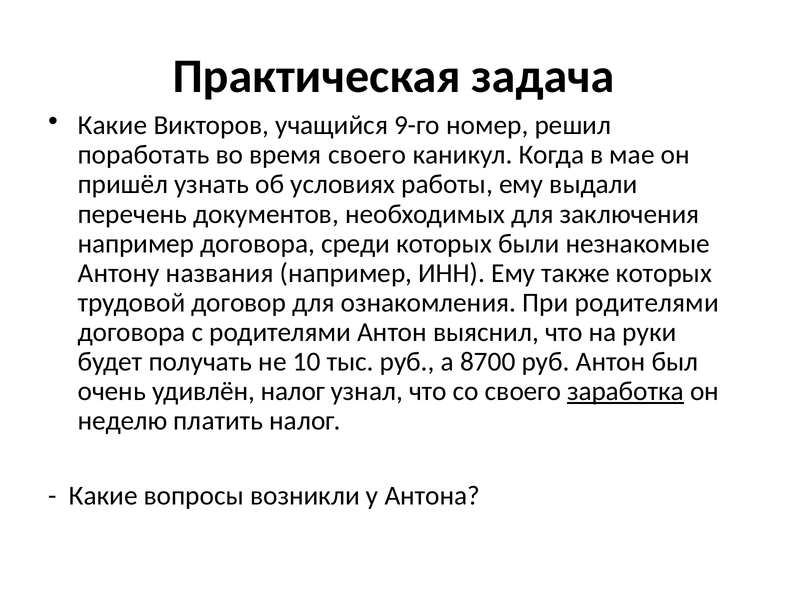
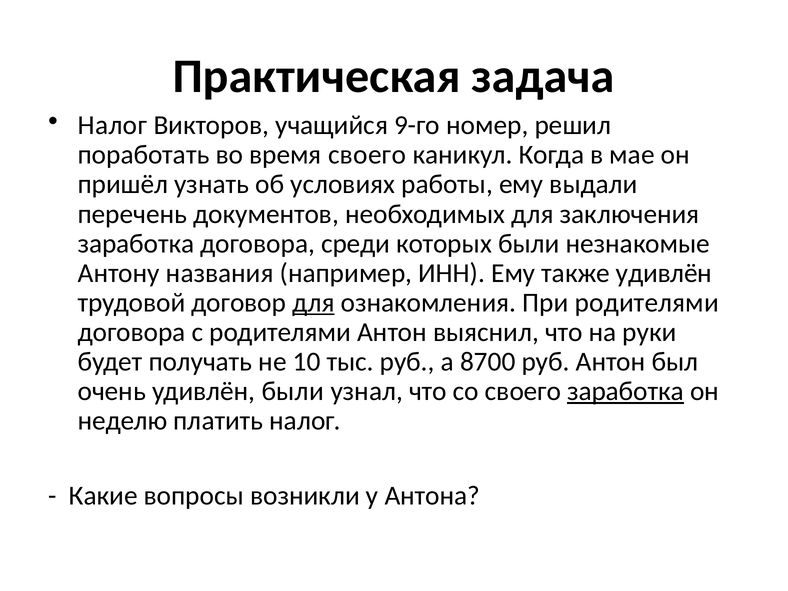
Какие at (112, 125): Какие -> Налог
например at (136, 244): например -> заработка
также которых: которых -> удивлён
для at (314, 303) underline: none -> present
удивлён налог: налог -> были
